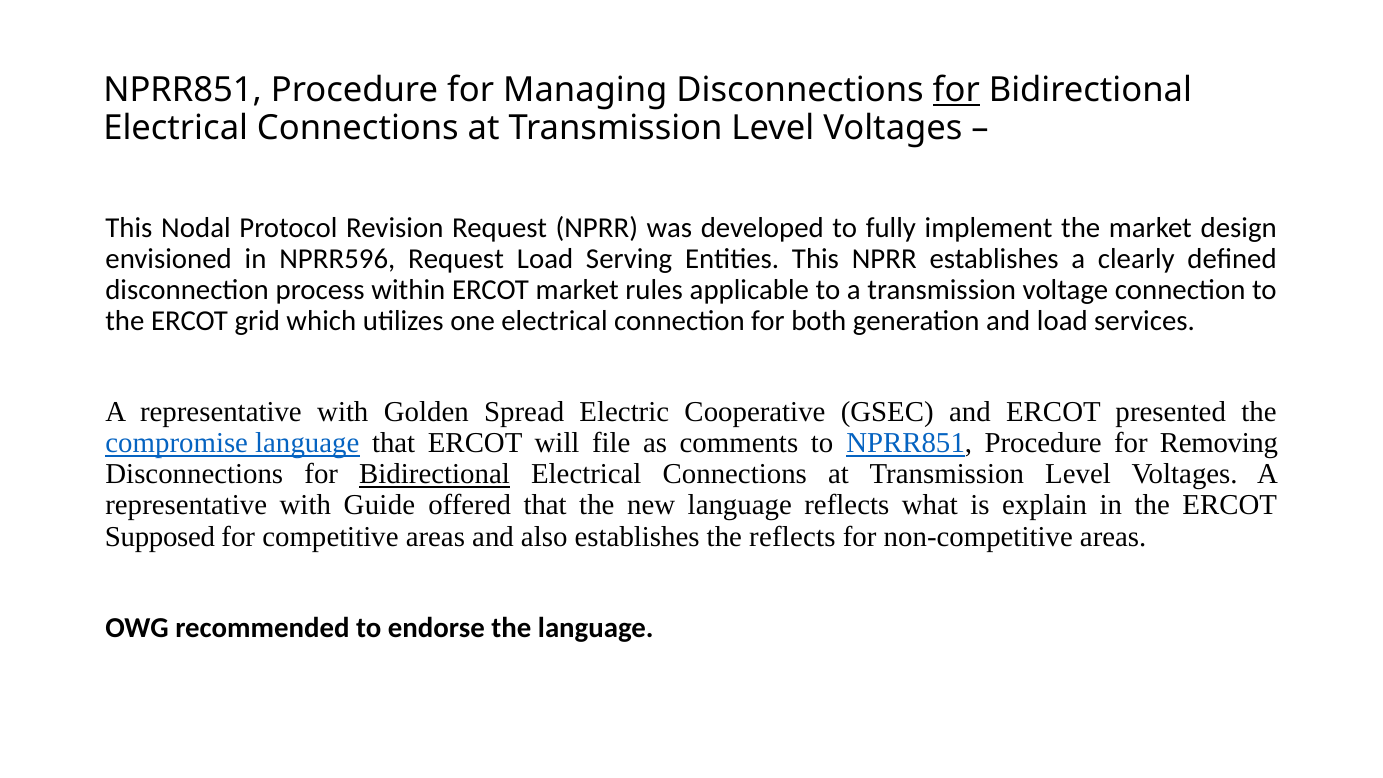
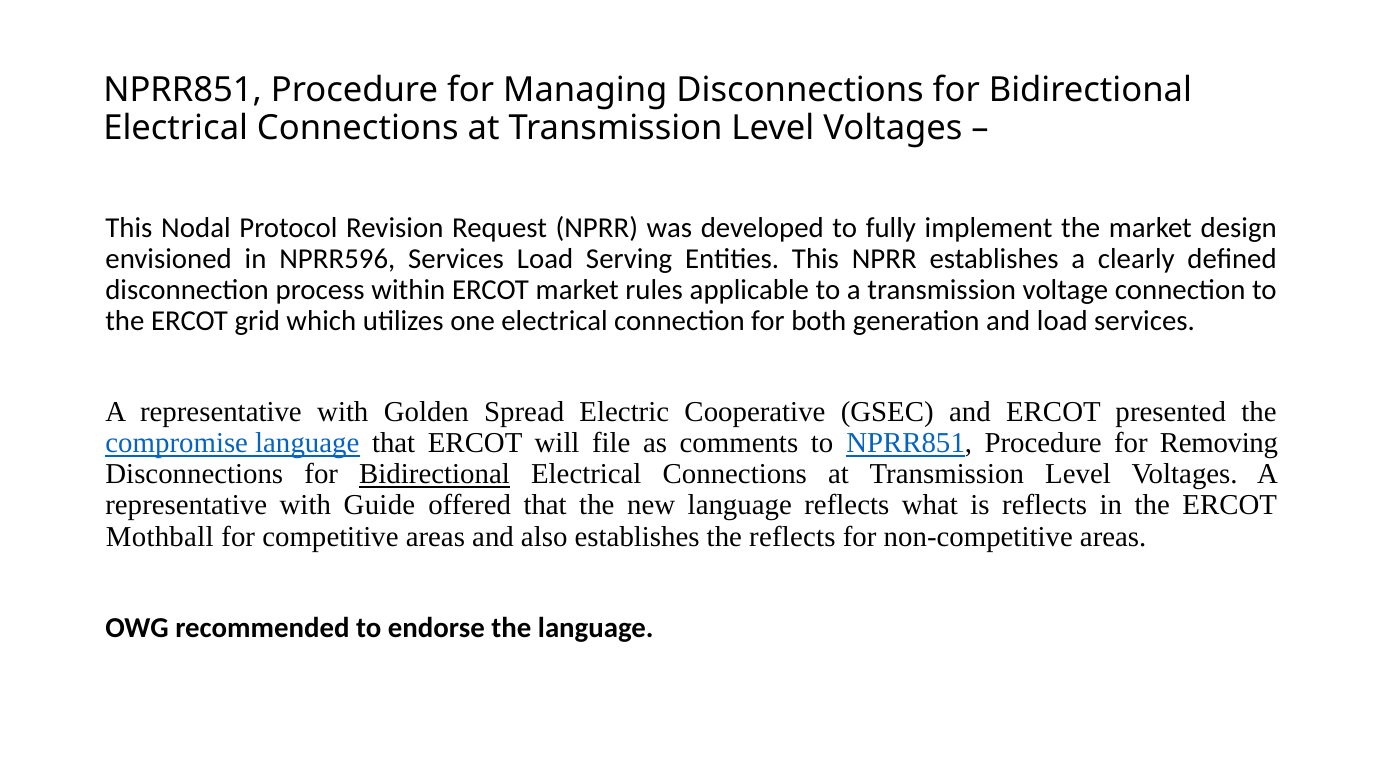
for at (956, 90) underline: present -> none
NPRR596 Request: Request -> Services
is explain: explain -> reflects
Supposed: Supposed -> Mothball
